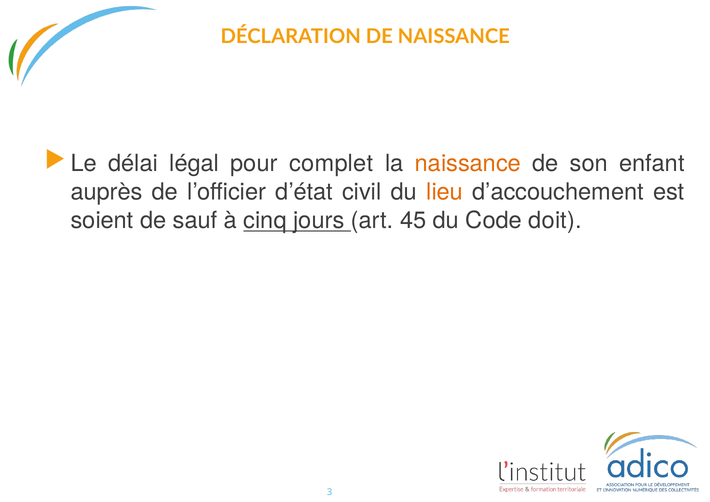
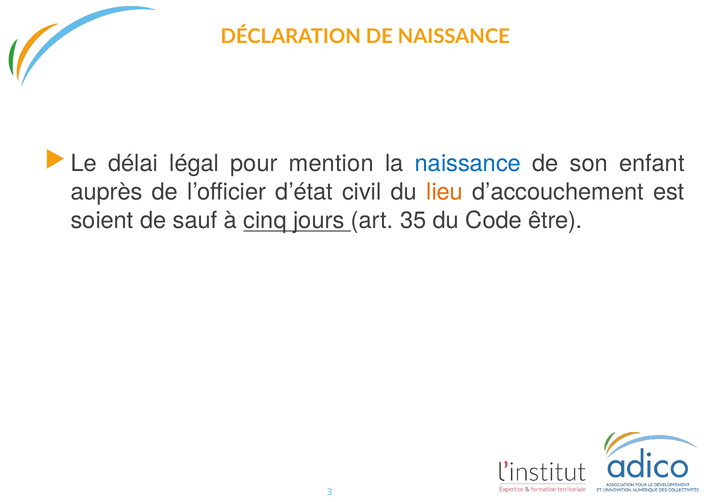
complet: complet -> mention
naissance at (468, 164) colour: orange -> blue
45: 45 -> 35
doit: doit -> être
